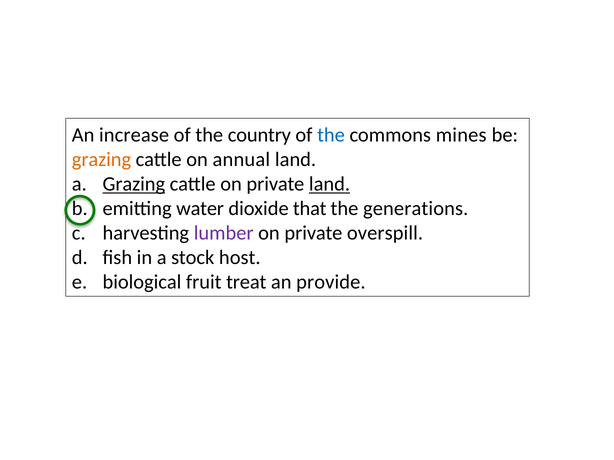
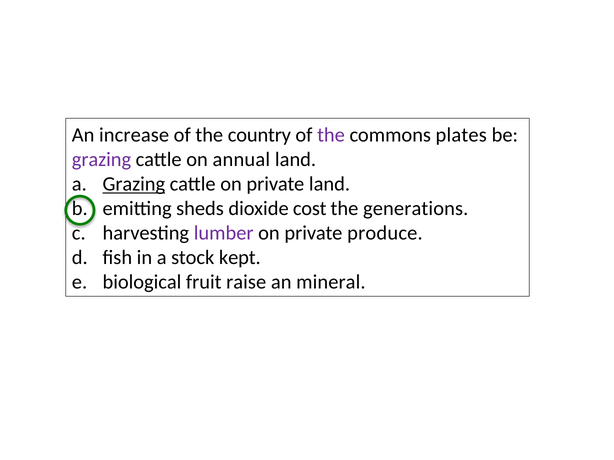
the at (331, 135) colour: blue -> purple
mines: mines -> plates
grazing at (102, 160) colour: orange -> purple
land at (330, 184) underline: present -> none
water: water -> sheds
that: that -> cost
overspill: overspill -> produce
host: host -> kept
treat: treat -> raise
provide: provide -> mineral
